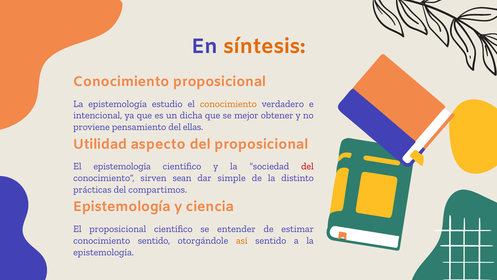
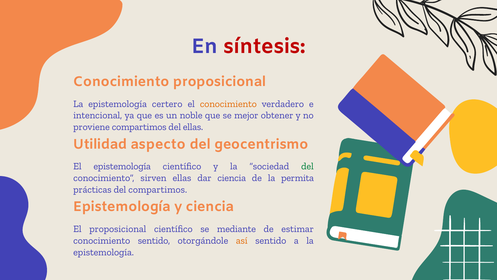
síntesis colour: orange -> red
estudio: estudio -> certero
dicha: dicha -> noble
proviene pensamiento: pensamiento -> compartimos
del proposicional: proposicional -> geocentrismo
del at (307, 166) colour: red -> green
sirven sean: sean -> ellas
dar simple: simple -> ciencia
distinto: distinto -> permita
entender: entender -> mediante
